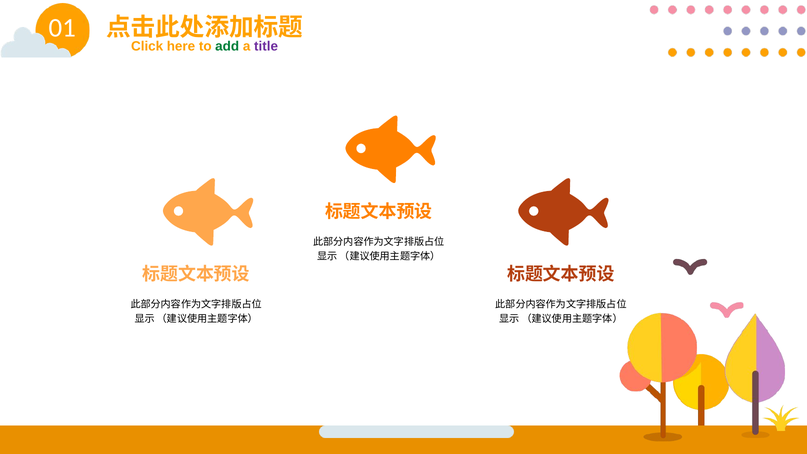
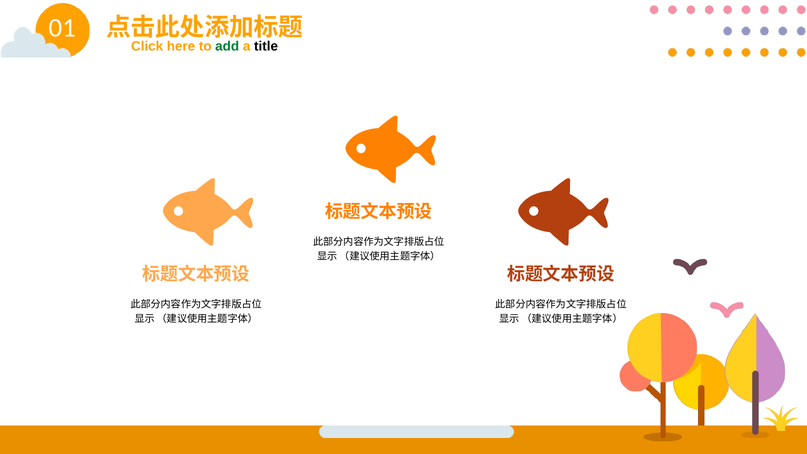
title colour: purple -> black
